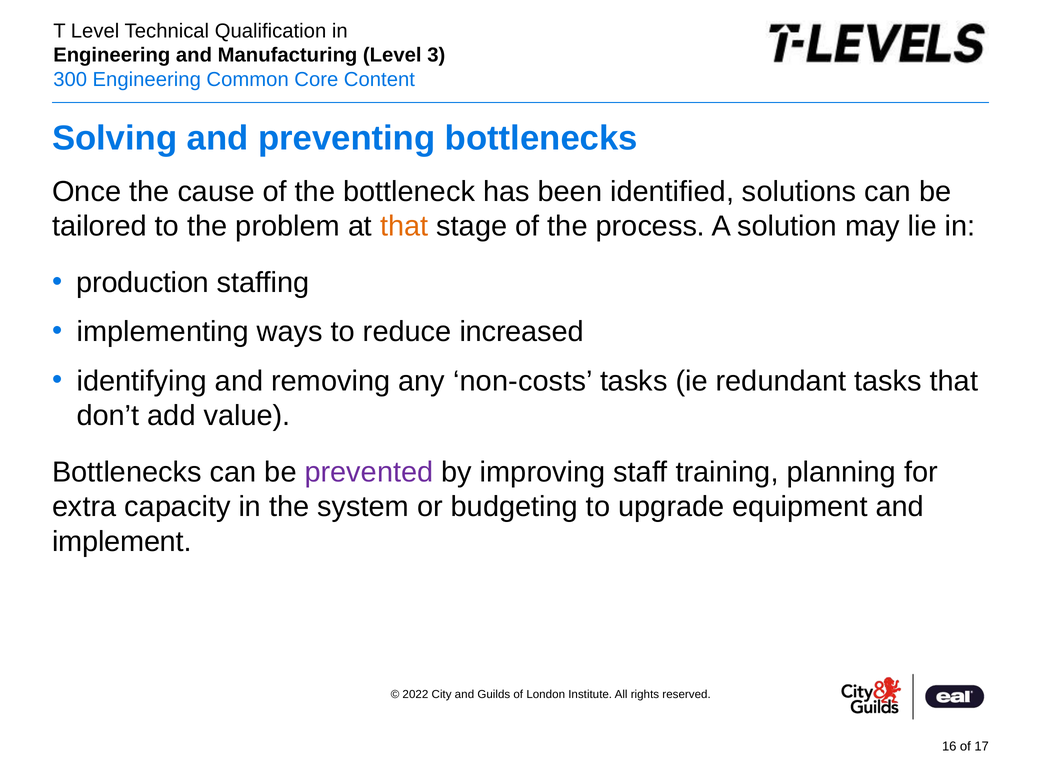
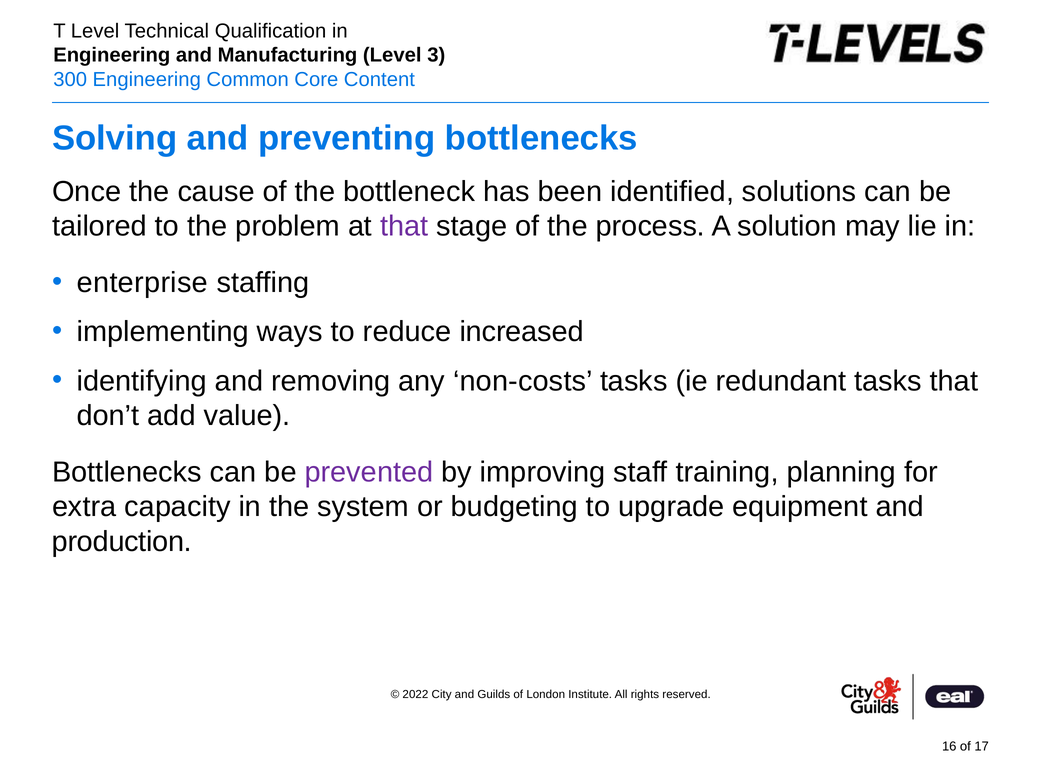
that at (404, 226) colour: orange -> purple
production: production -> enterprise
implement: implement -> production
